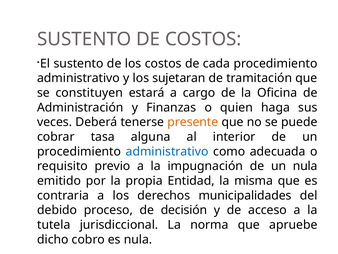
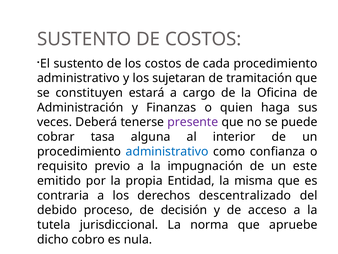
presente colour: orange -> purple
adecuada: adecuada -> confianza
un nula: nula -> este
municipalidades: municipalidades -> descentralizado
